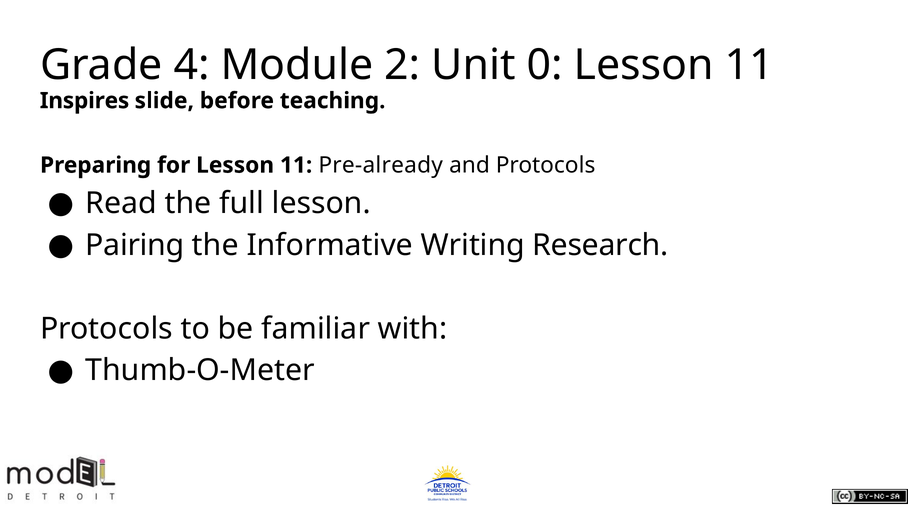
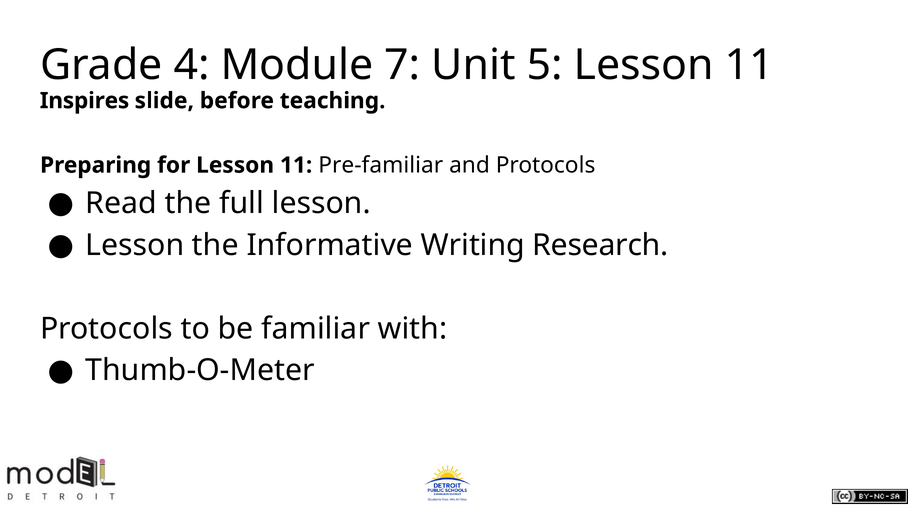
2: 2 -> 7
0: 0 -> 5
Pre-already: Pre-already -> Pre-familiar
Pairing at (135, 245): Pairing -> Lesson
